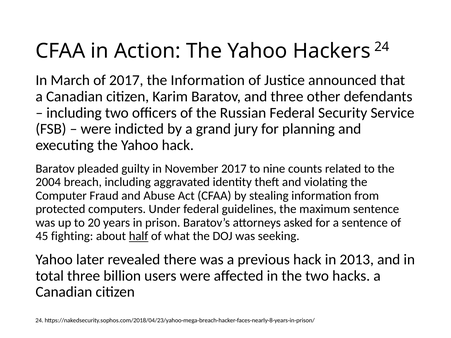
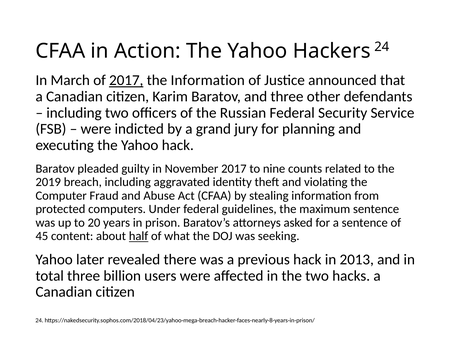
2017 at (126, 80) underline: none -> present
2004: 2004 -> 2019
fighting: fighting -> content
